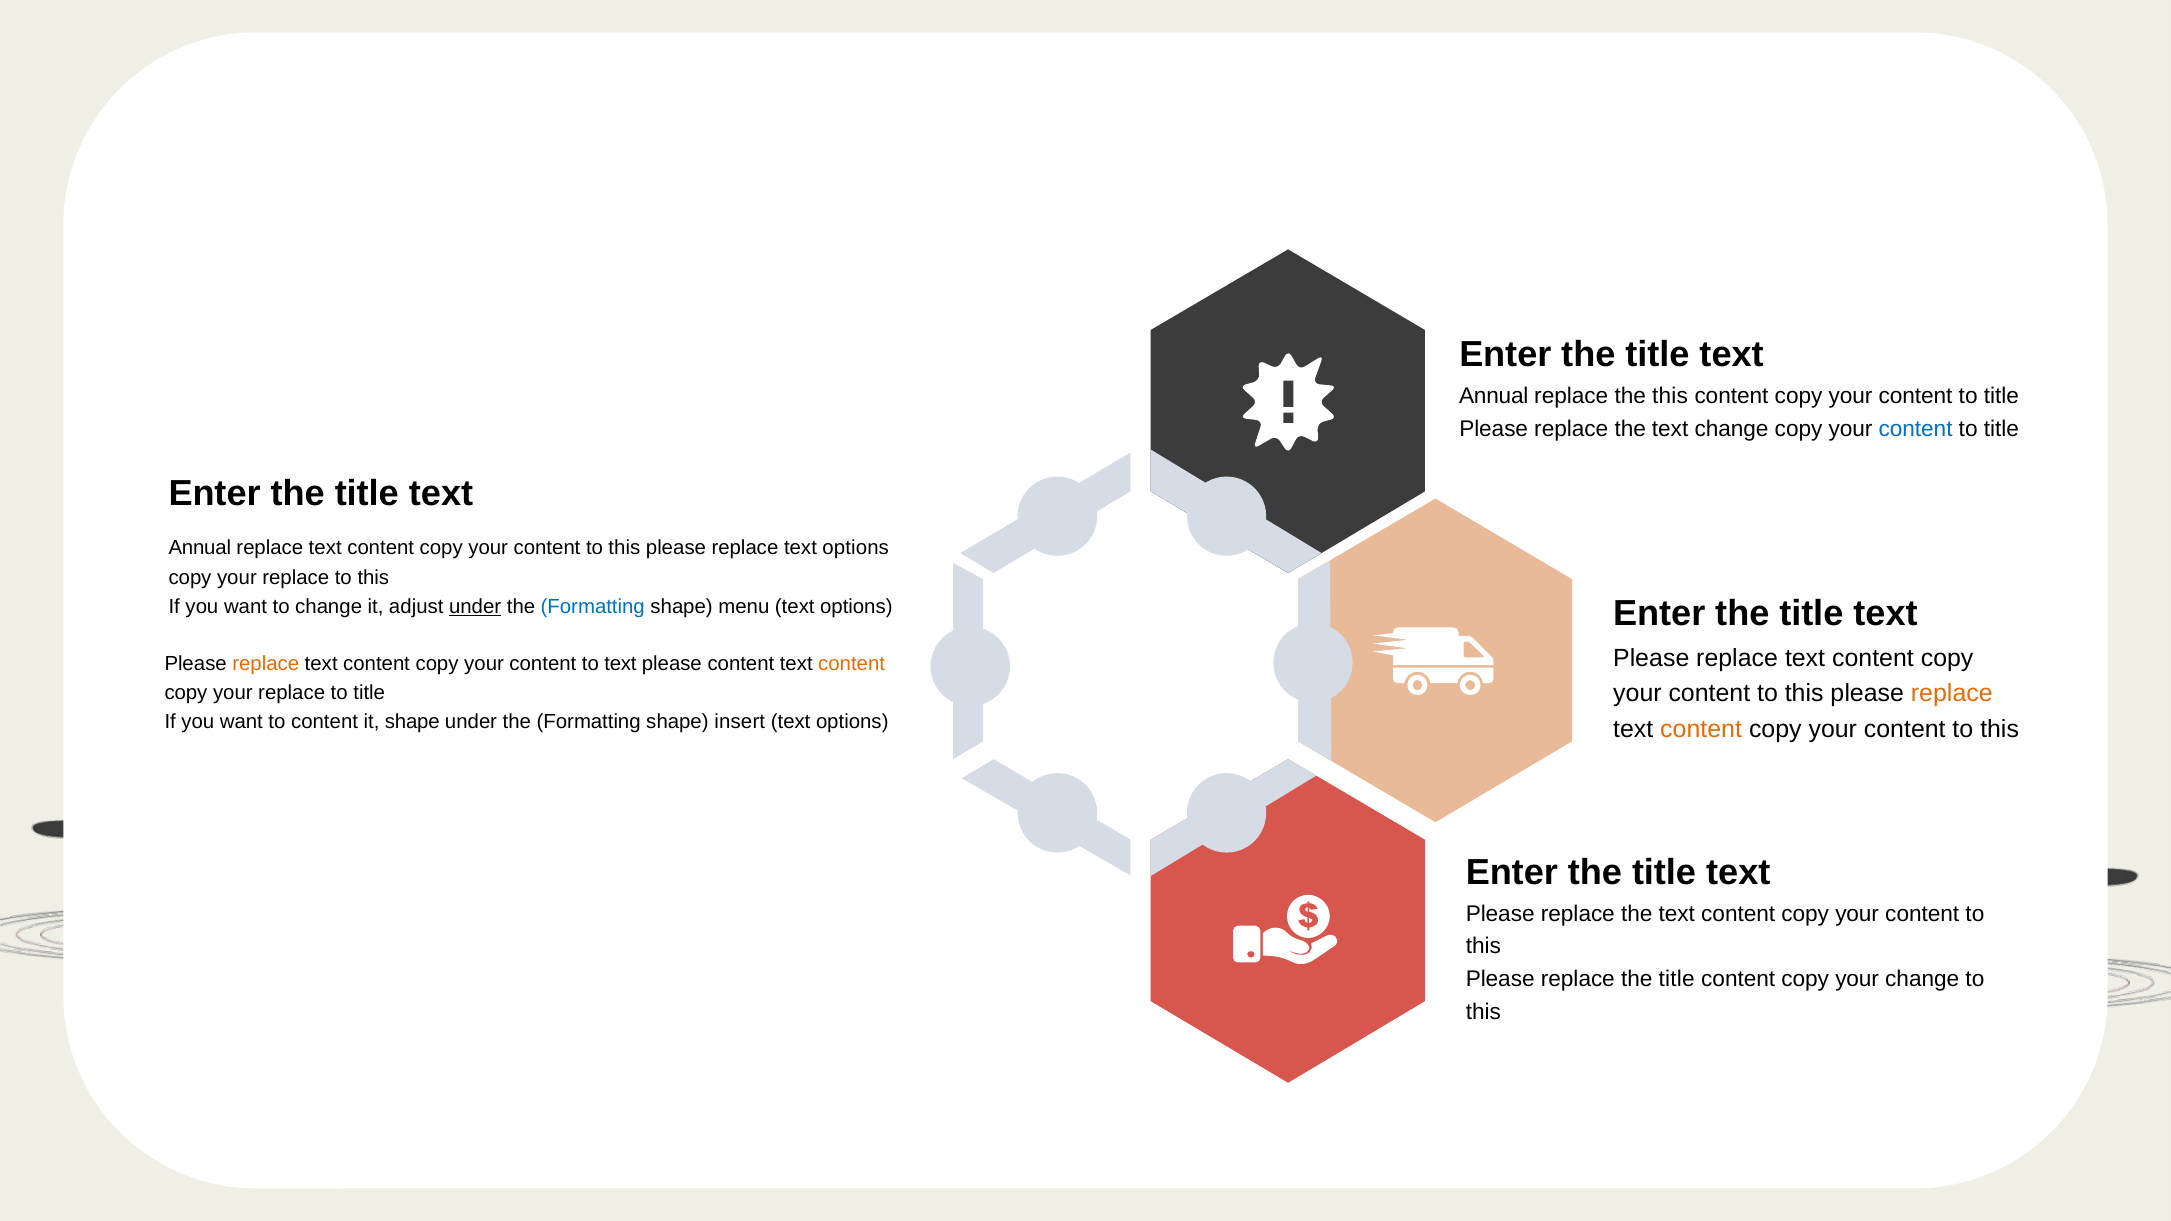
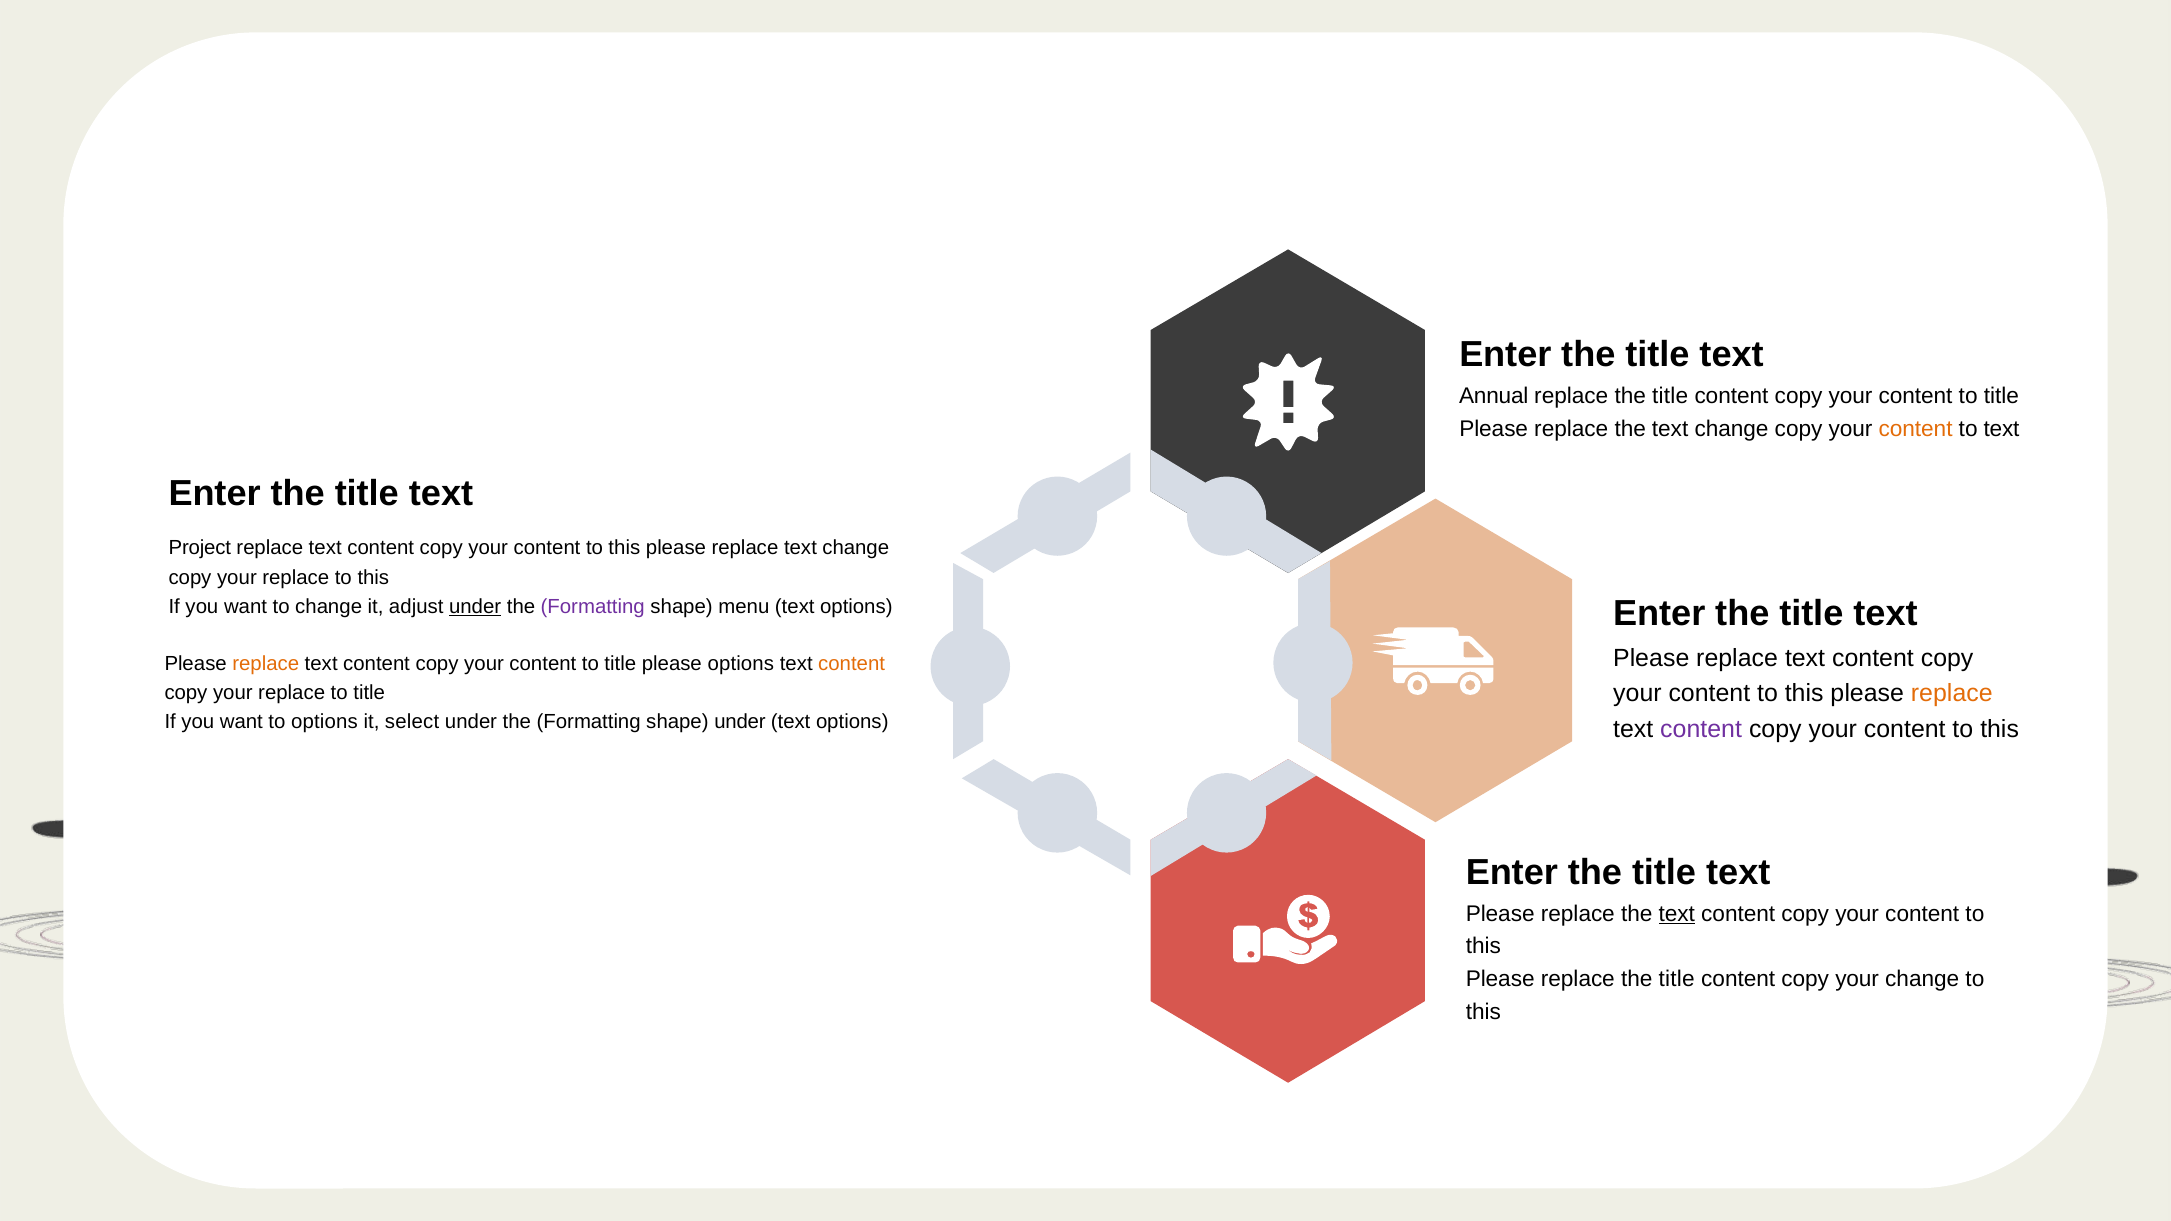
this at (1670, 397): this -> title
content at (1916, 429) colour: blue -> orange
title at (2001, 429): title -> text
Annual at (200, 548): Annual -> Project
replace text options: options -> change
Formatting at (593, 607) colour: blue -> purple
text at (620, 663): text -> title
please content: content -> options
to content: content -> options
it shape: shape -> select
shape insert: insert -> under
content at (1701, 730) colour: orange -> purple
text at (1677, 914) underline: none -> present
